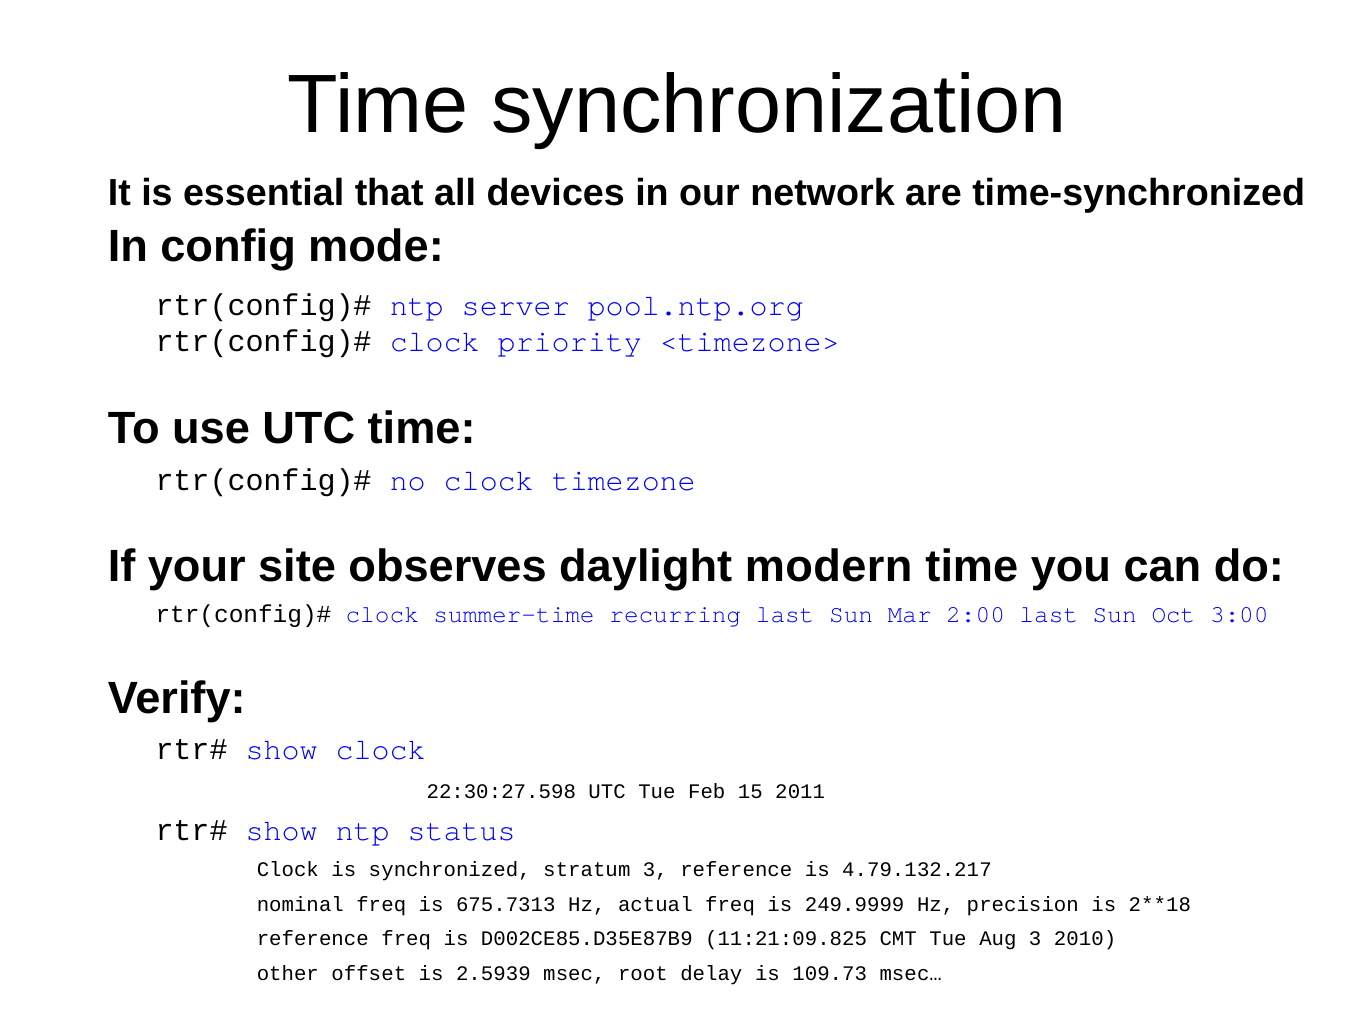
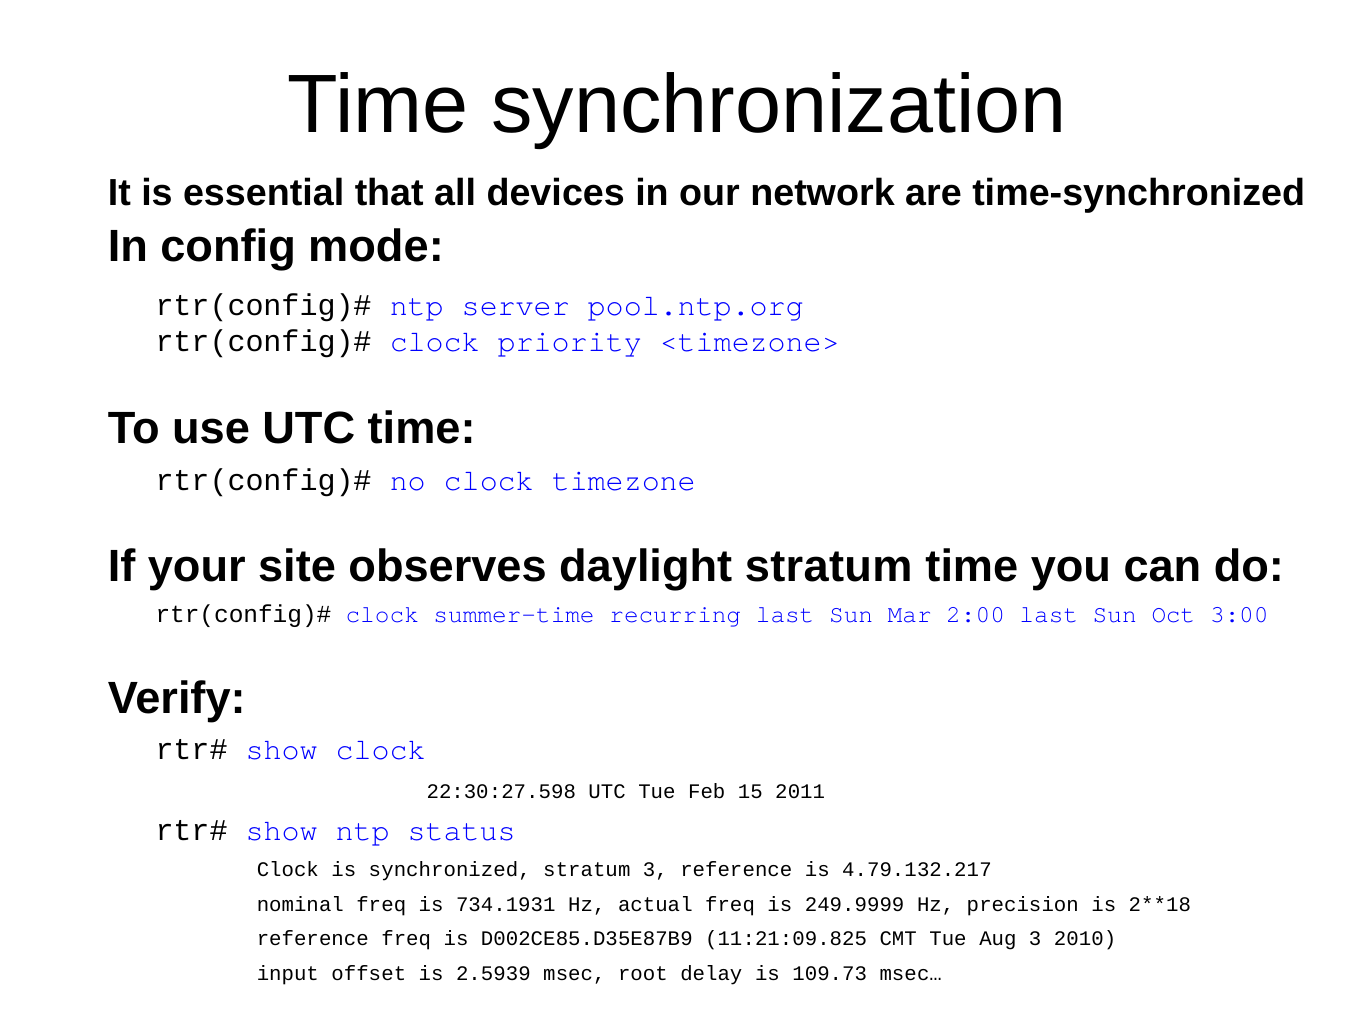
daylight modern: modern -> stratum
675.7313: 675.7313 -> 734.1931
other: other -> input
